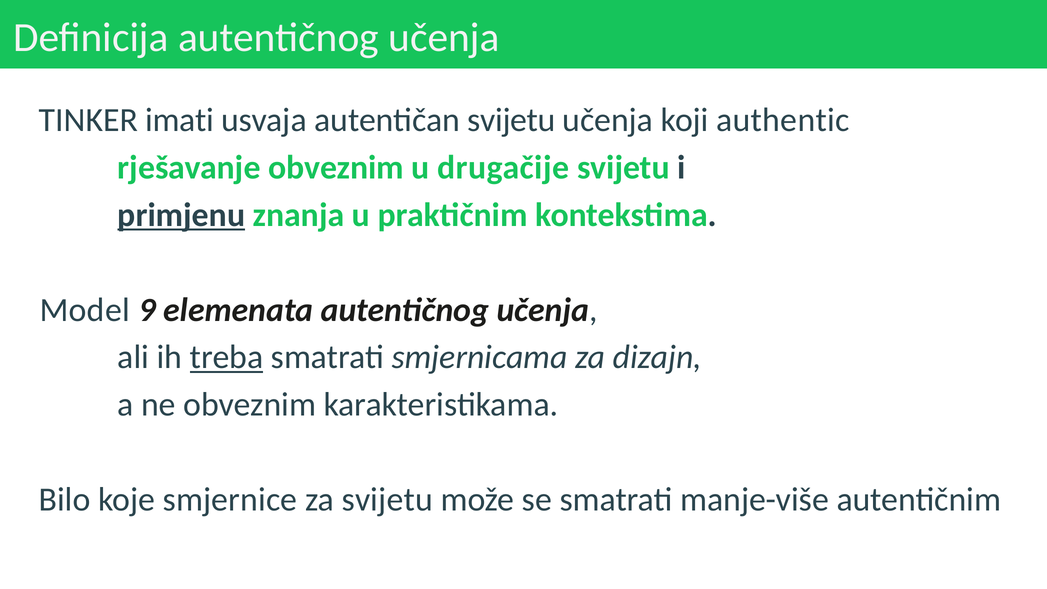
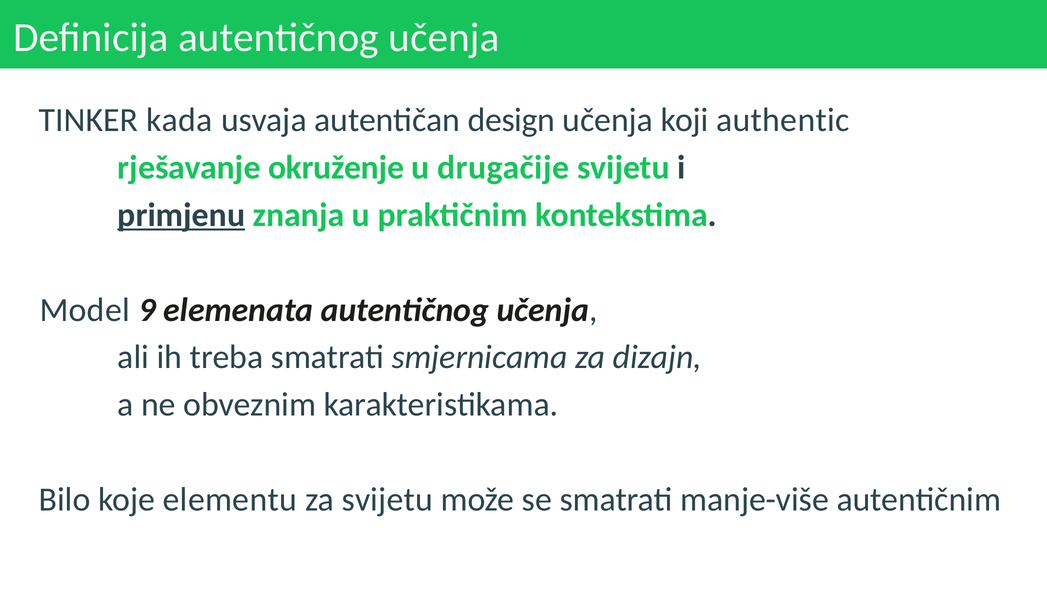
imati: imati -> kada
autentičan svijetu: svijetu -> design
rješavanje obveznim: obveznim -> okruženje
treba underline: present -> none
smjernice: smjernice -> elementu
